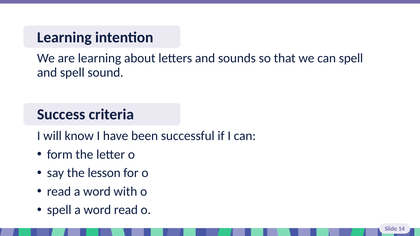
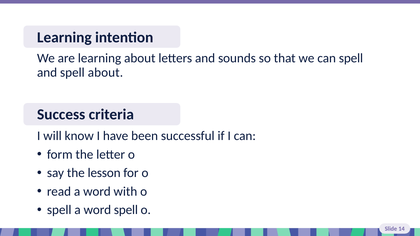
spell sound: sound -> about
word read: read -> spell
